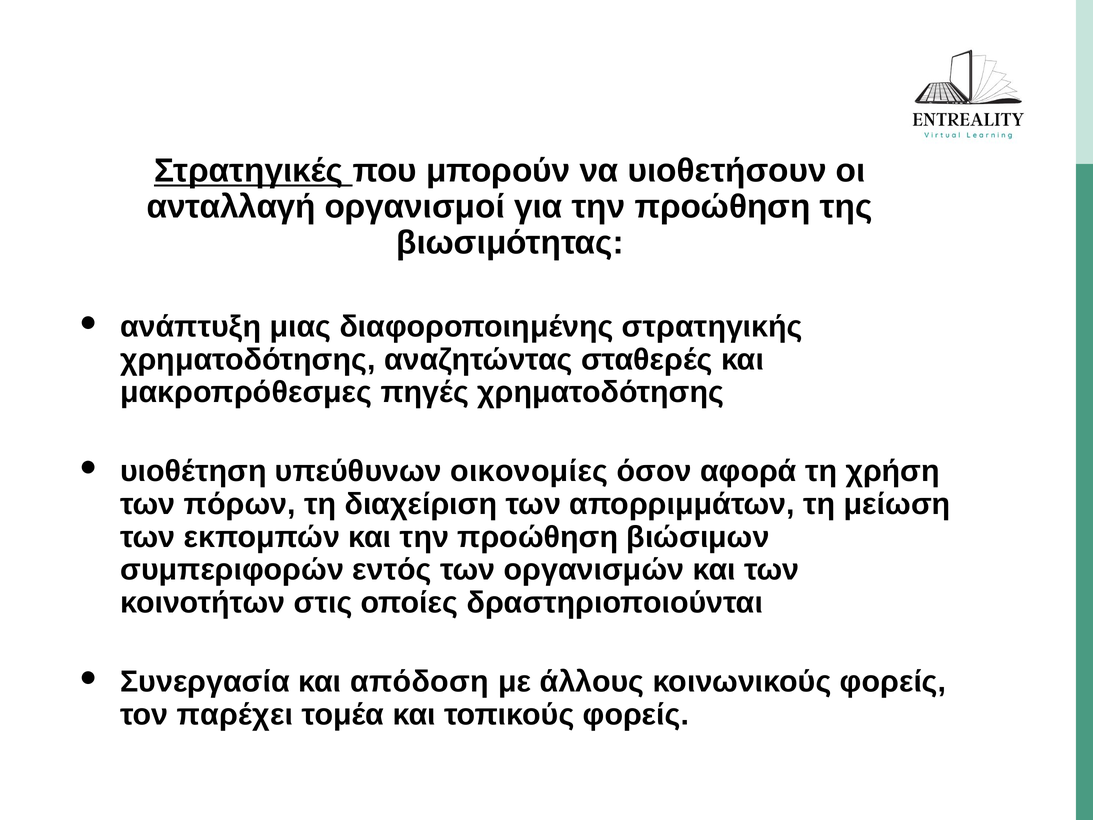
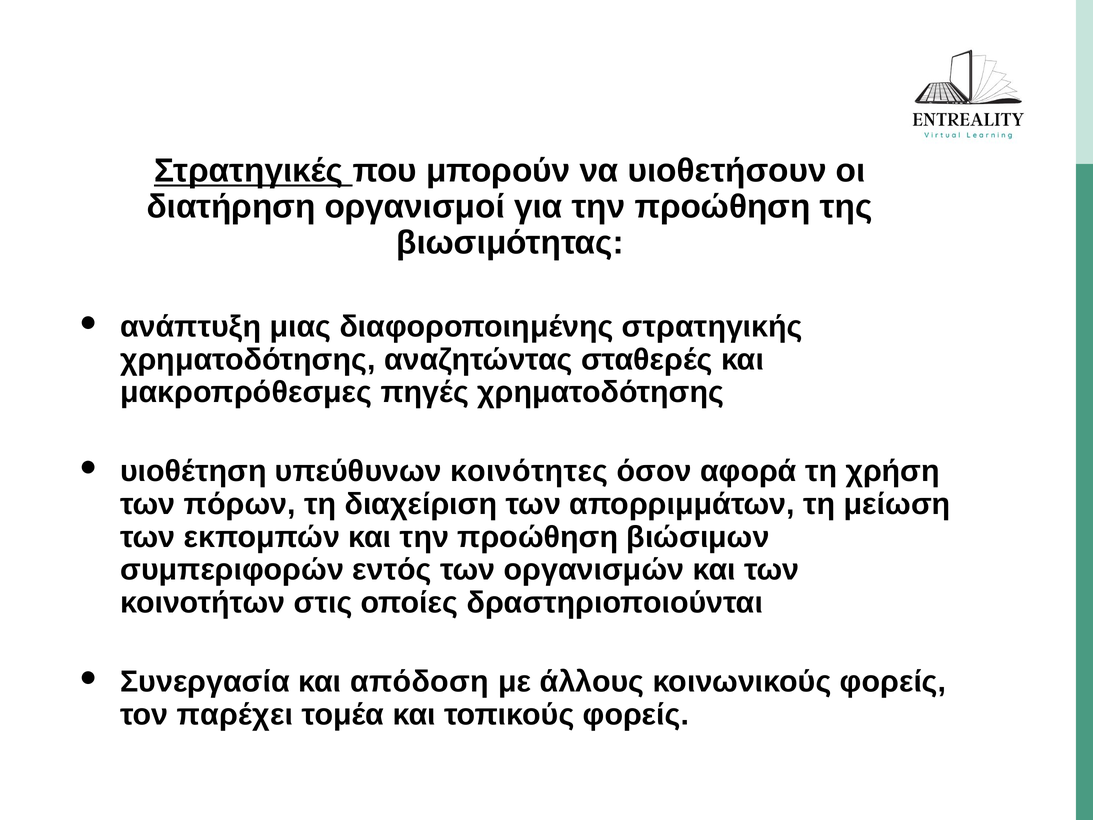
ανταλλαγή: ανταλλαγή -> διατήρηση
οικονομίες: οικονομίες -> κοινότητες
